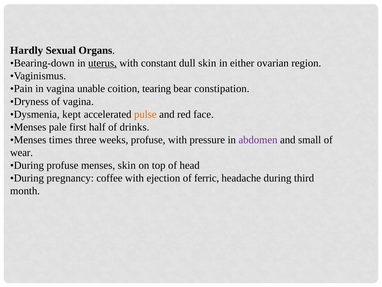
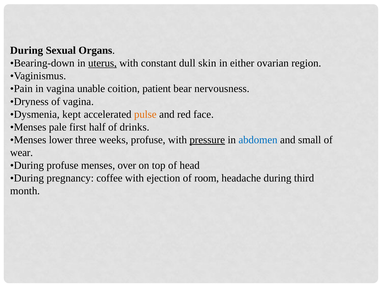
Hardly at (27, 50): Hardly -> During
tearing: tearing -> patient
constipation: constipation -> nervousness
times: times -> lower
pressure underline: none -> present
abdomen colour: purple -> blue
menses skin: skin -> over
ferric: ferric -> room
